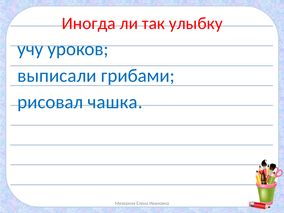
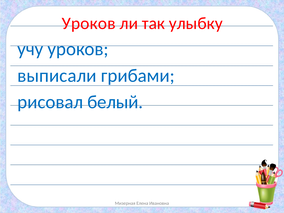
Иногда at (89, 23): Иногда -> Уроков
чашка: чашка -> белый
